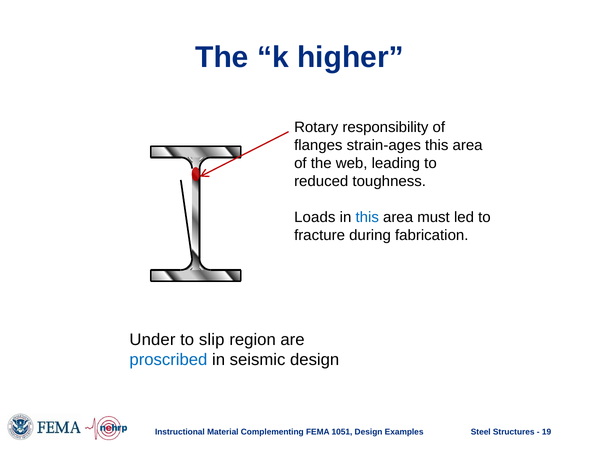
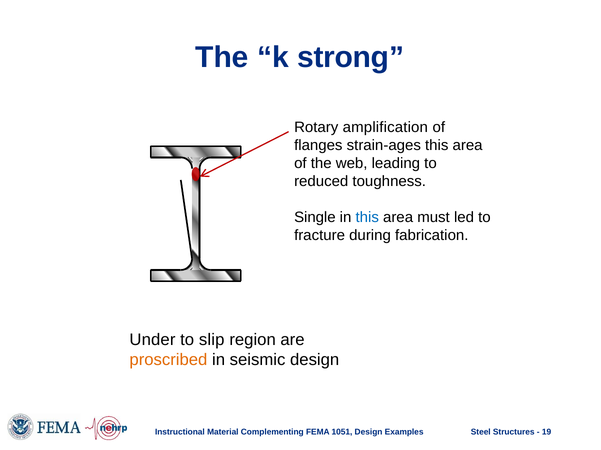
higher: higher -> strong
responsibility: responsibility -> amplification
Loads: Loads -> Single
proscribed colour: blue -> orange
